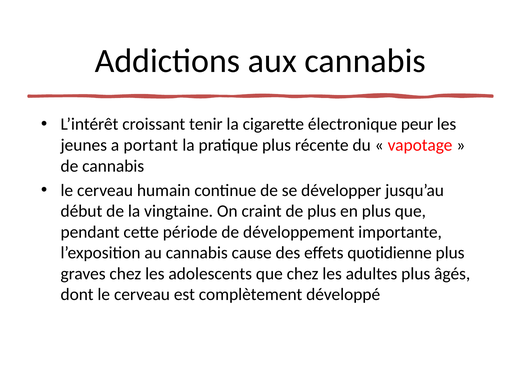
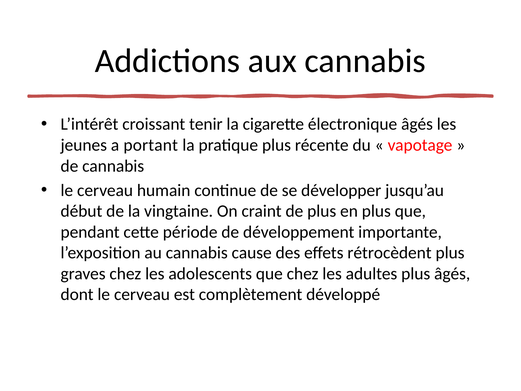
électronique peur: peur -> âgés
quotidienne: quotidienne -> rétrocèdent
